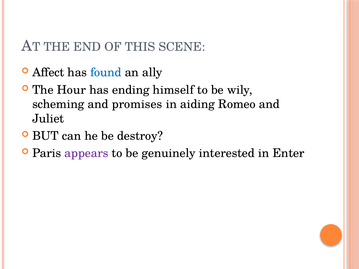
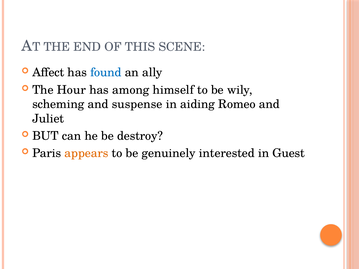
ending: ending -> among
promises: promises -> suspense
appears colour: purple -> orange
Enter: Enter -> Guest
